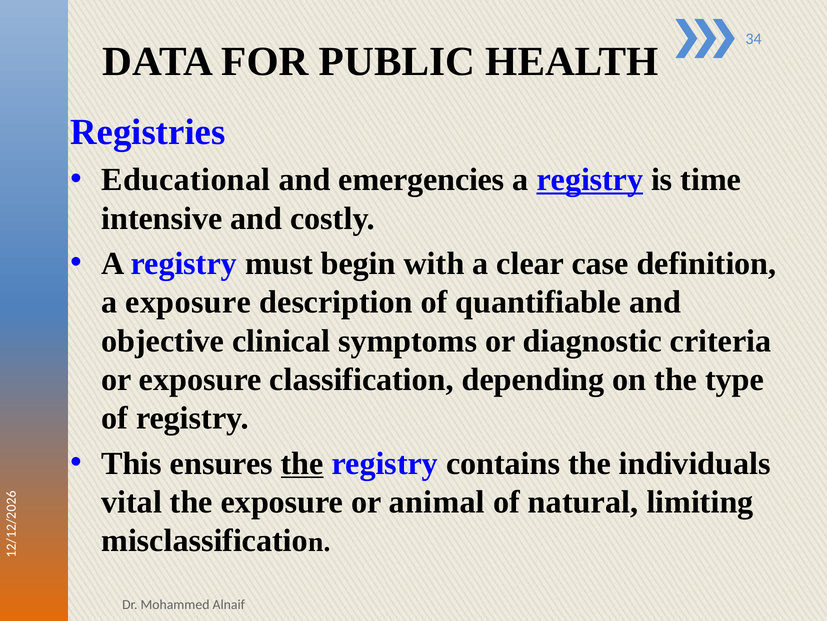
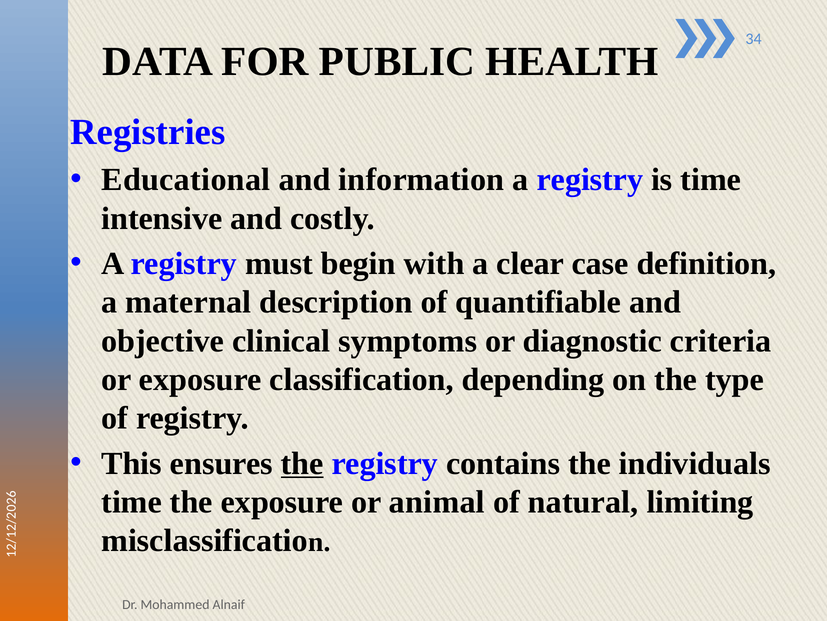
emergencies: emergencies -> information
registry at (590, 180) underline: present -> none
a exposure: exposure -> maternal
vital at (132, 501): vital -> time
